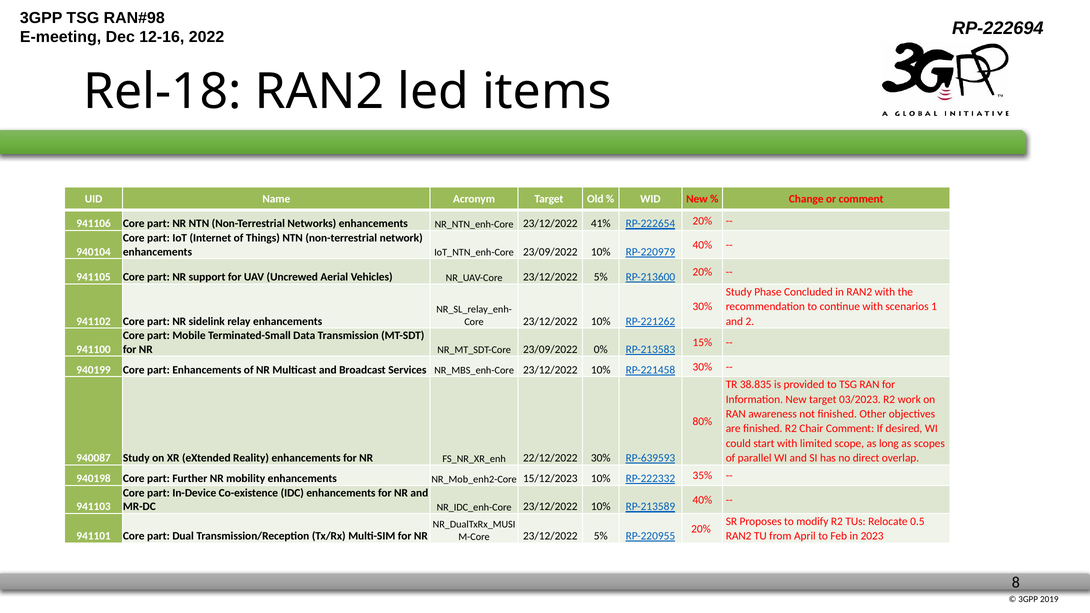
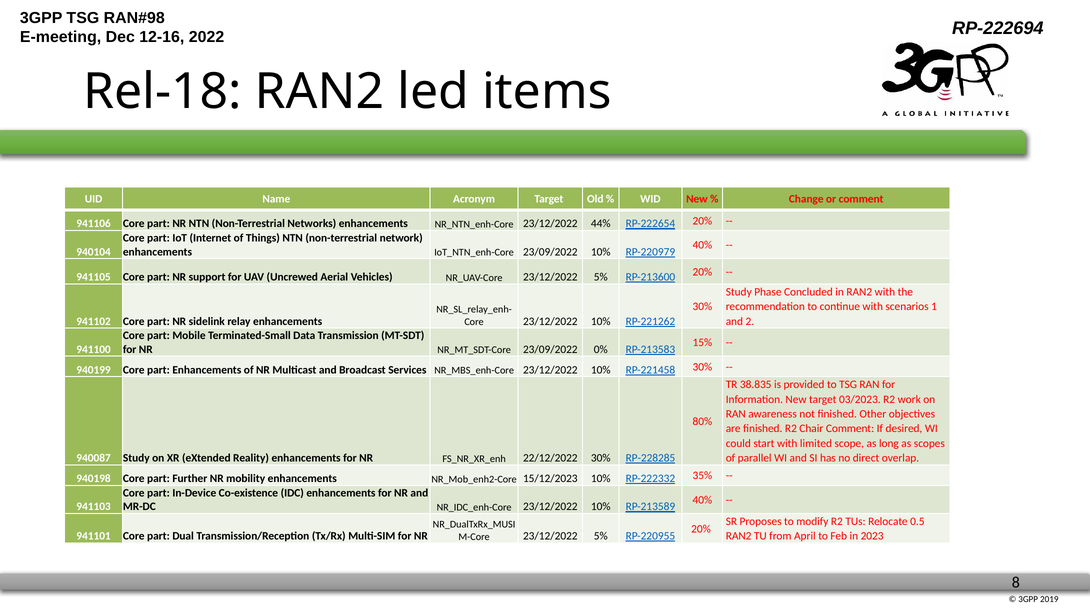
41%: 41% -> 44%
RP-639593: RP-639593 -> RP-228285
